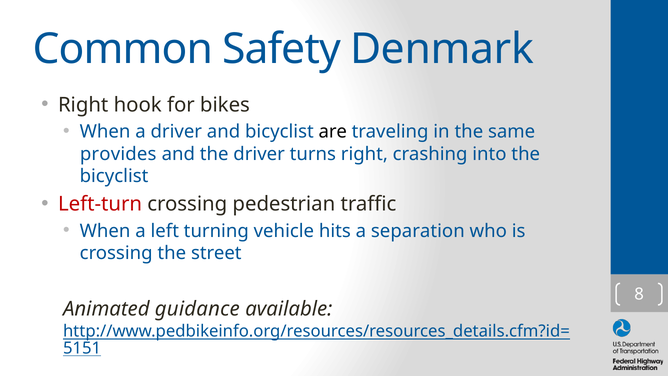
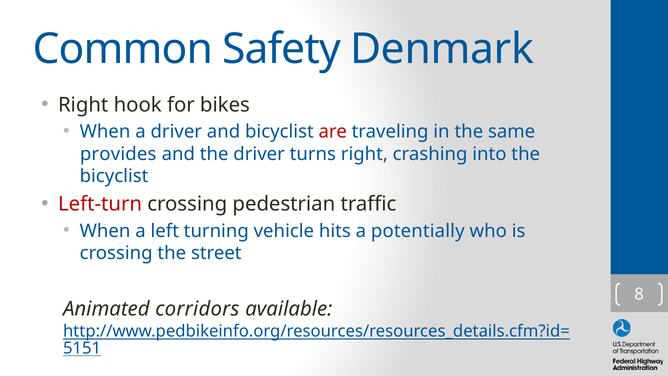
are colour: black -> red
separation: separation -> potentially
guidance: guidance -> corridors
